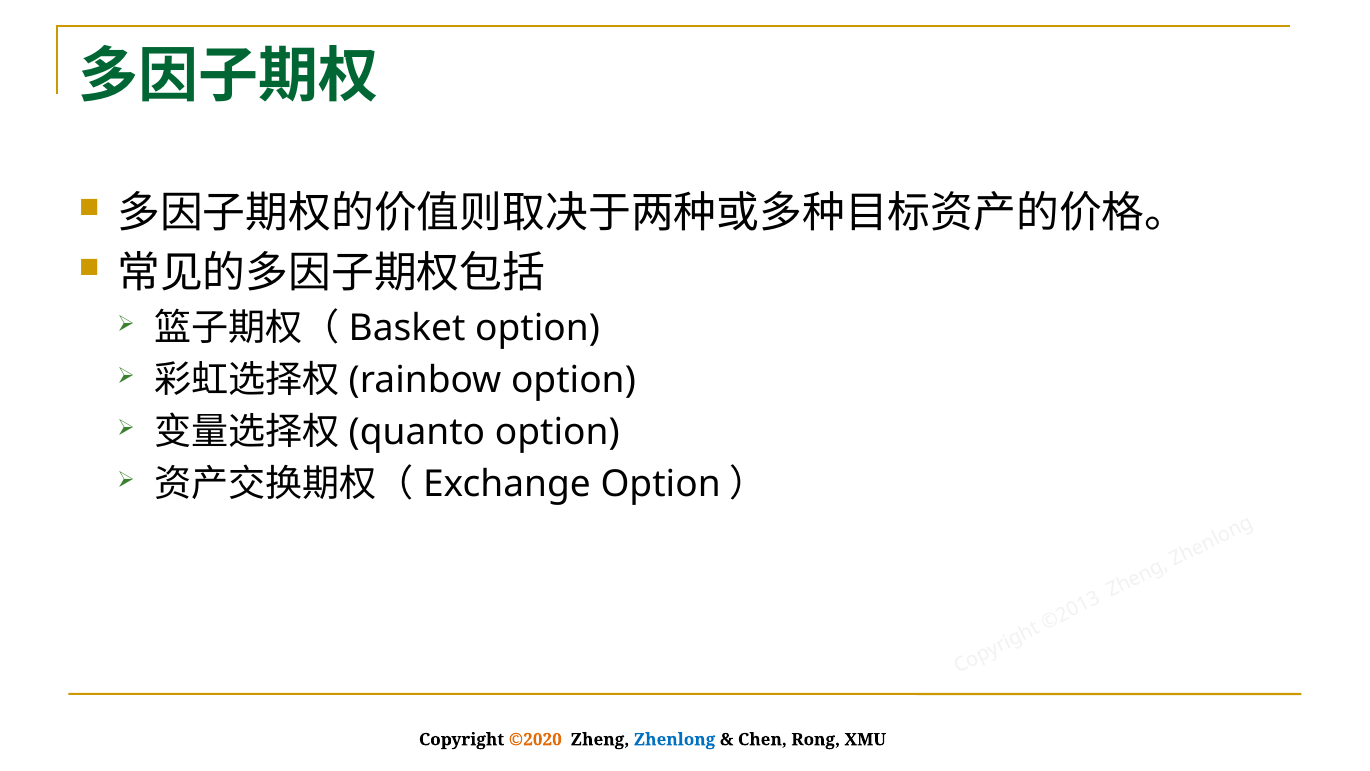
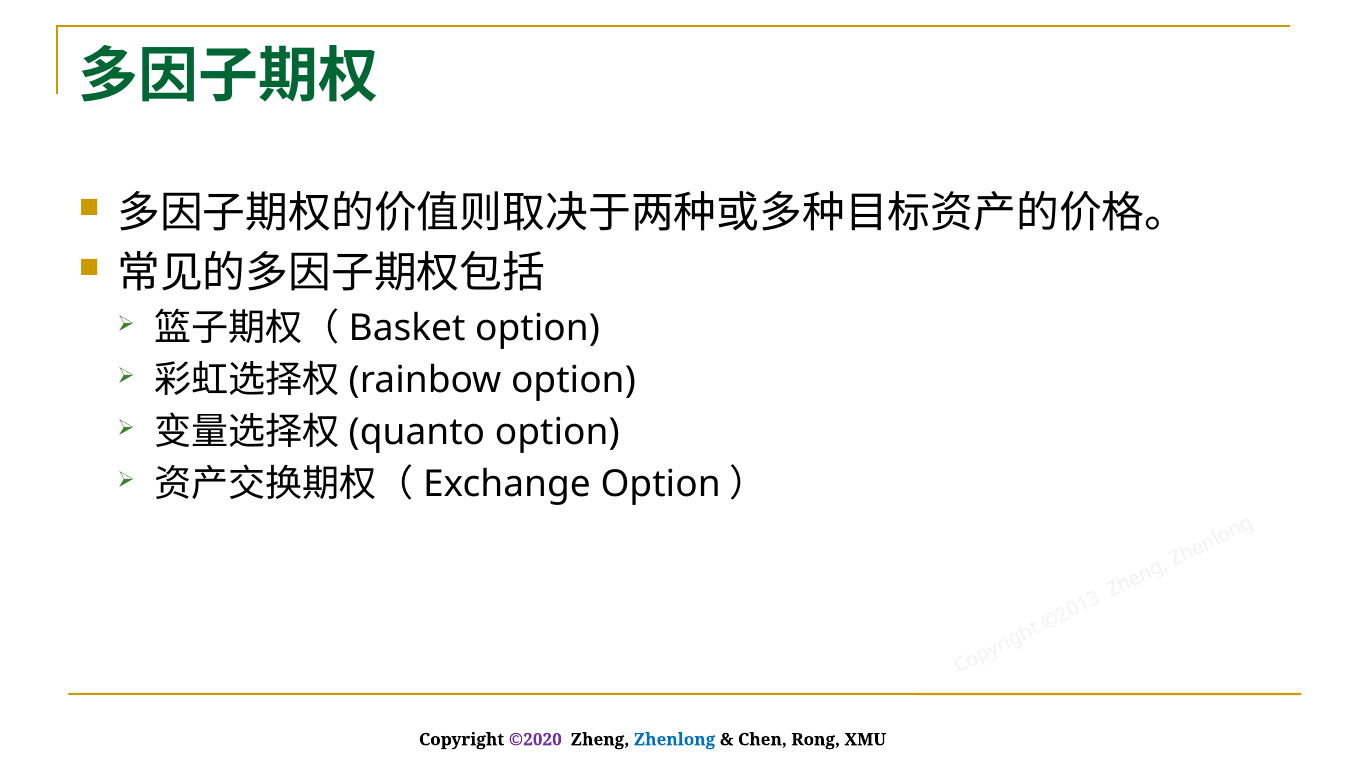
©2020 colour: orange -> purple
